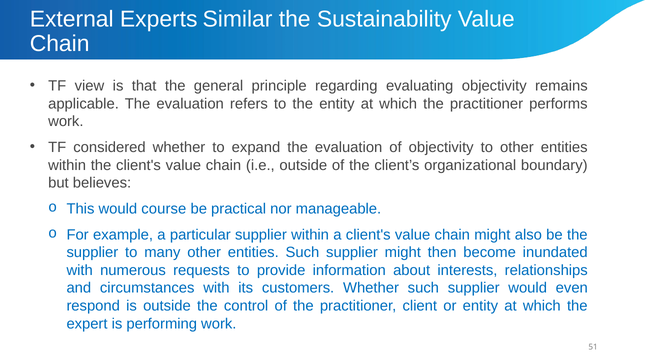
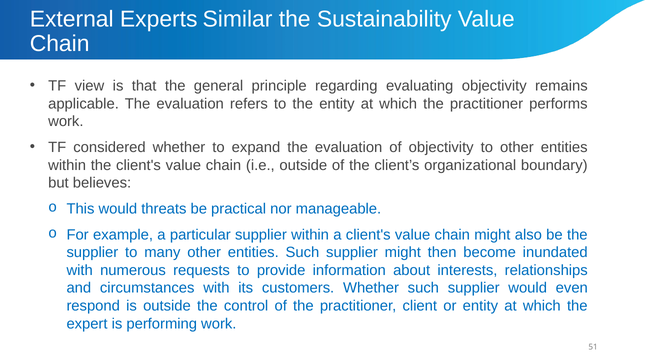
course: course -> threats
